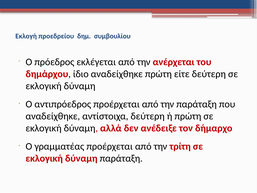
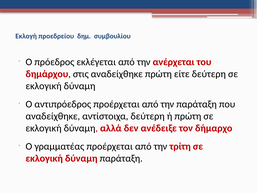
ίδιο: ίδιο -> στις
